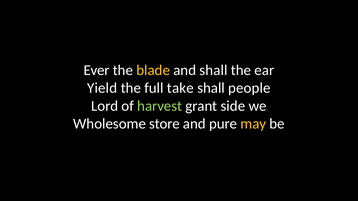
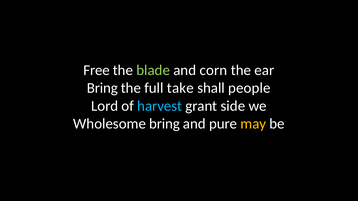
Ever: Ever -> Free
blade colour: yellow -> light green
and shall: shall -> corn
Yield at (102, 88): Yield -> Bring
harvest colour: light green -> light blue
Wholesome store: store -> bring
